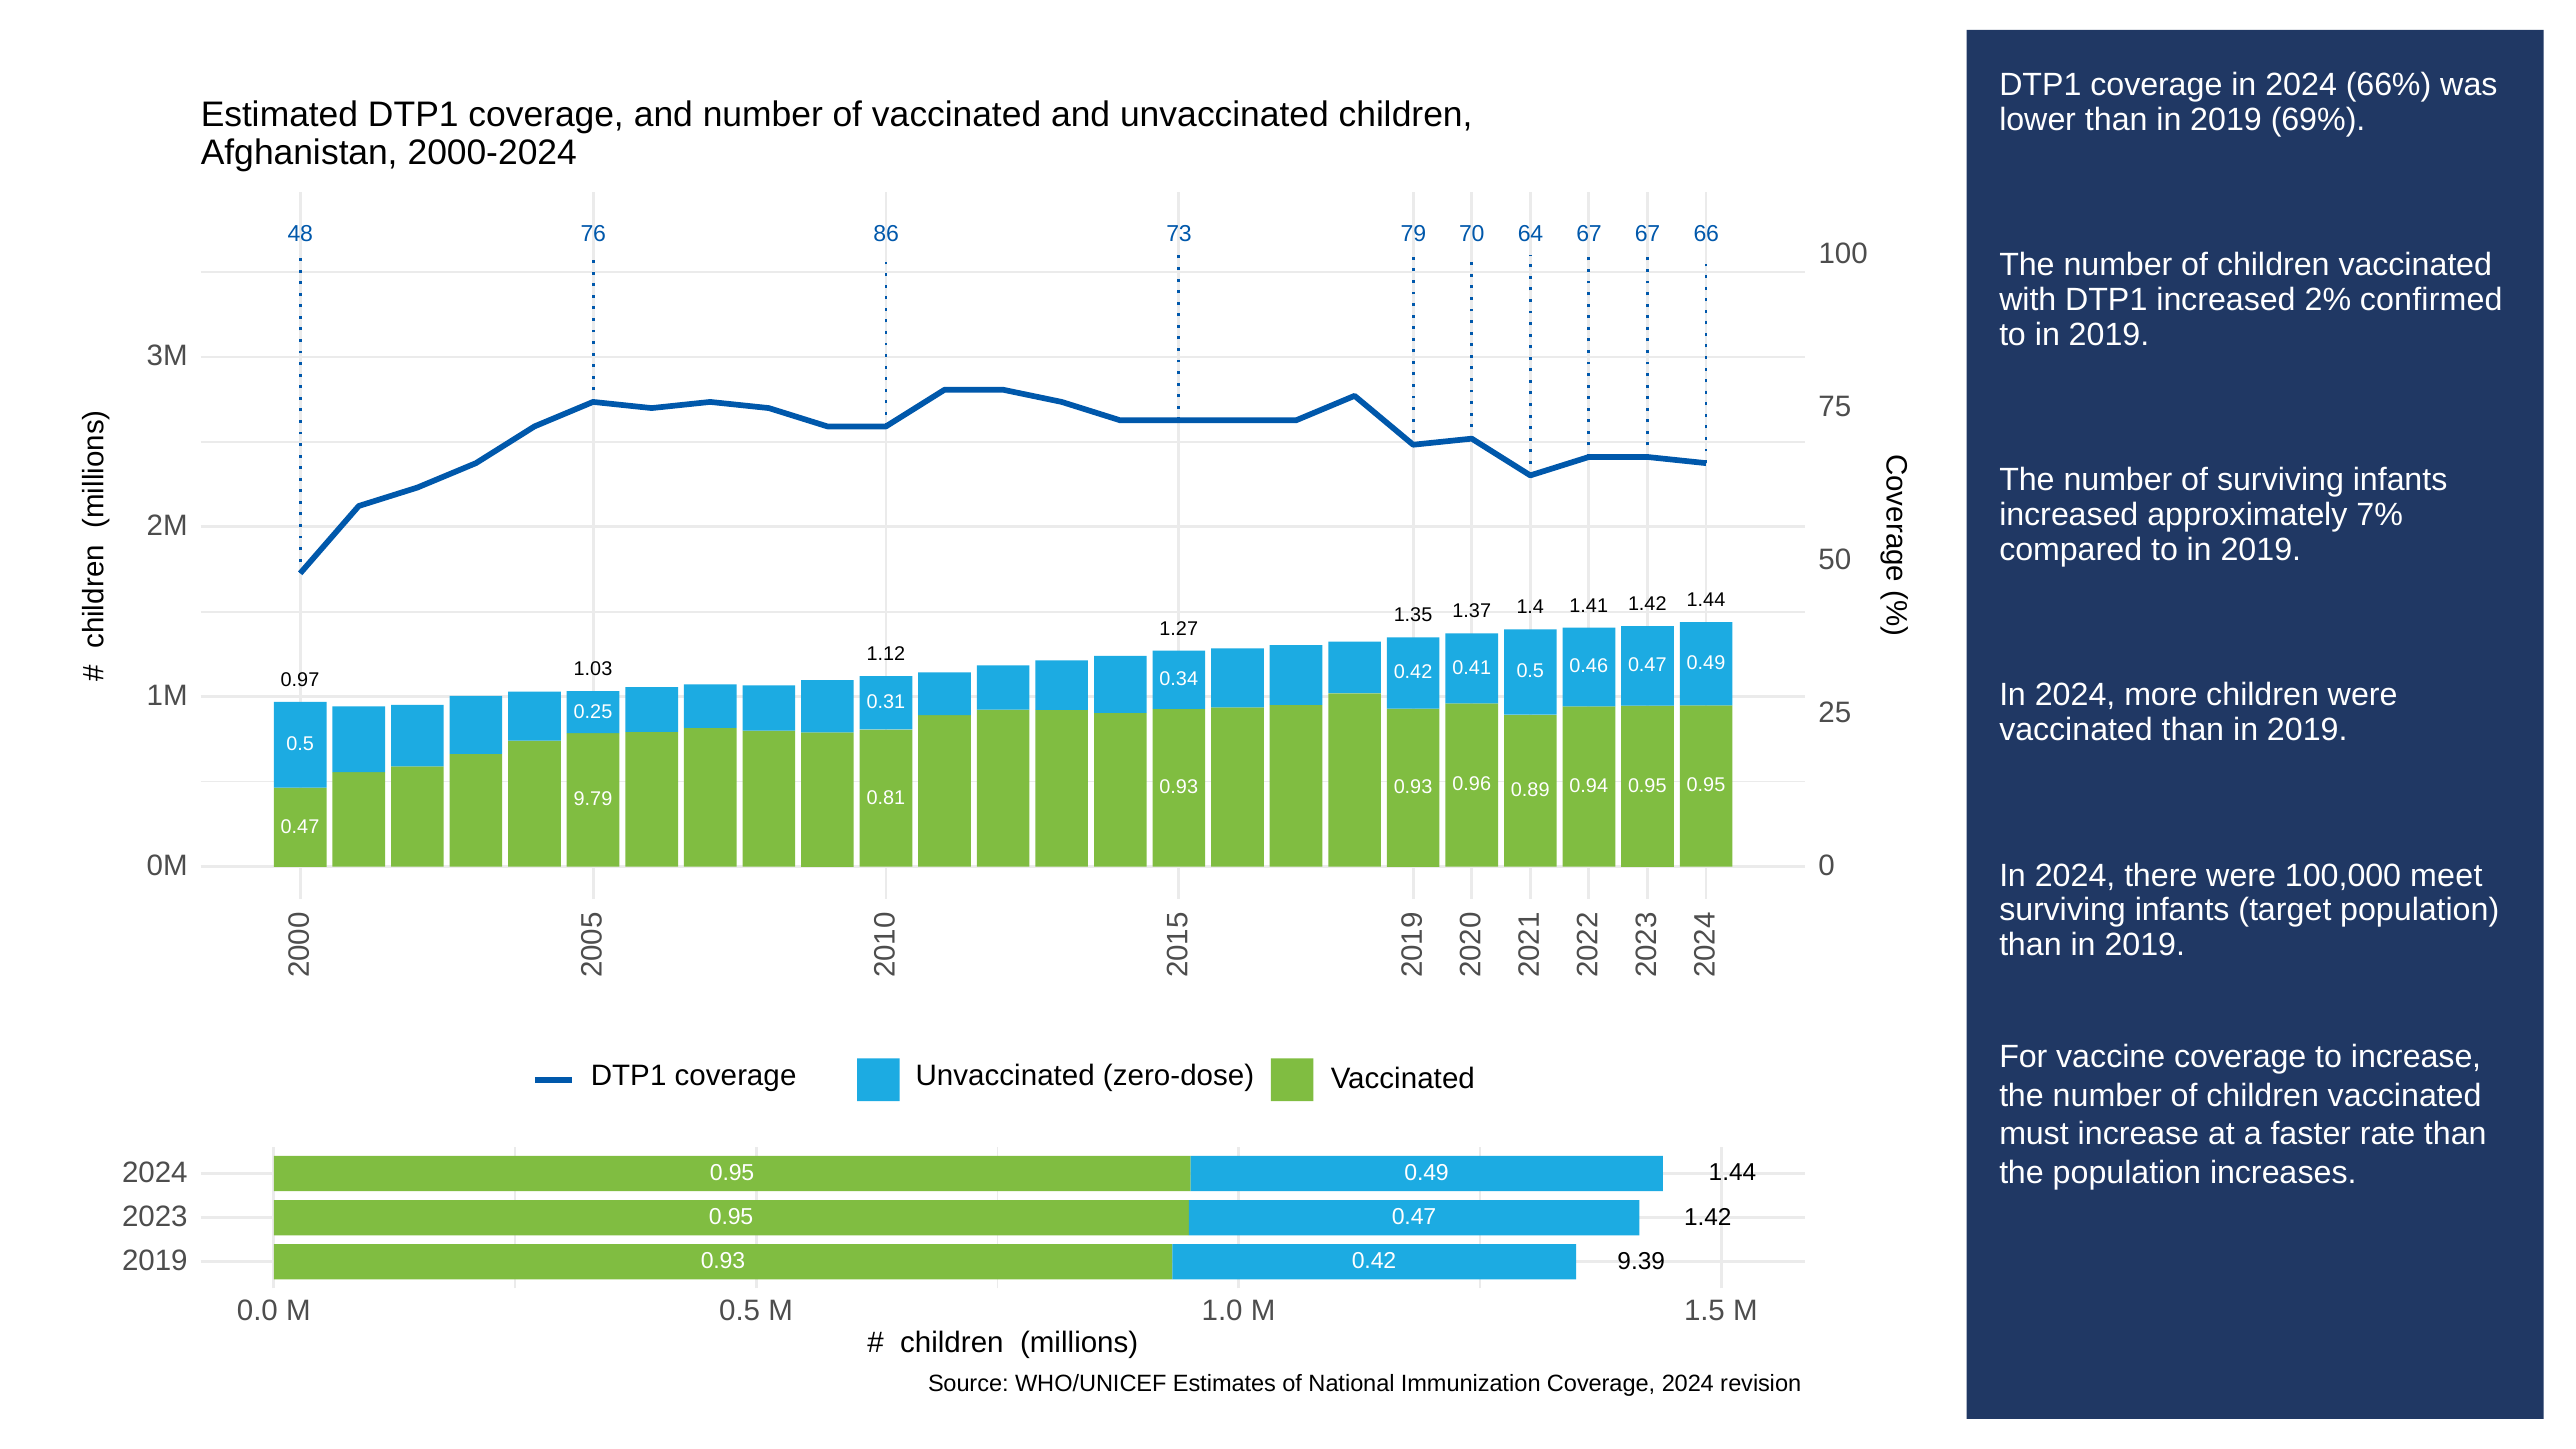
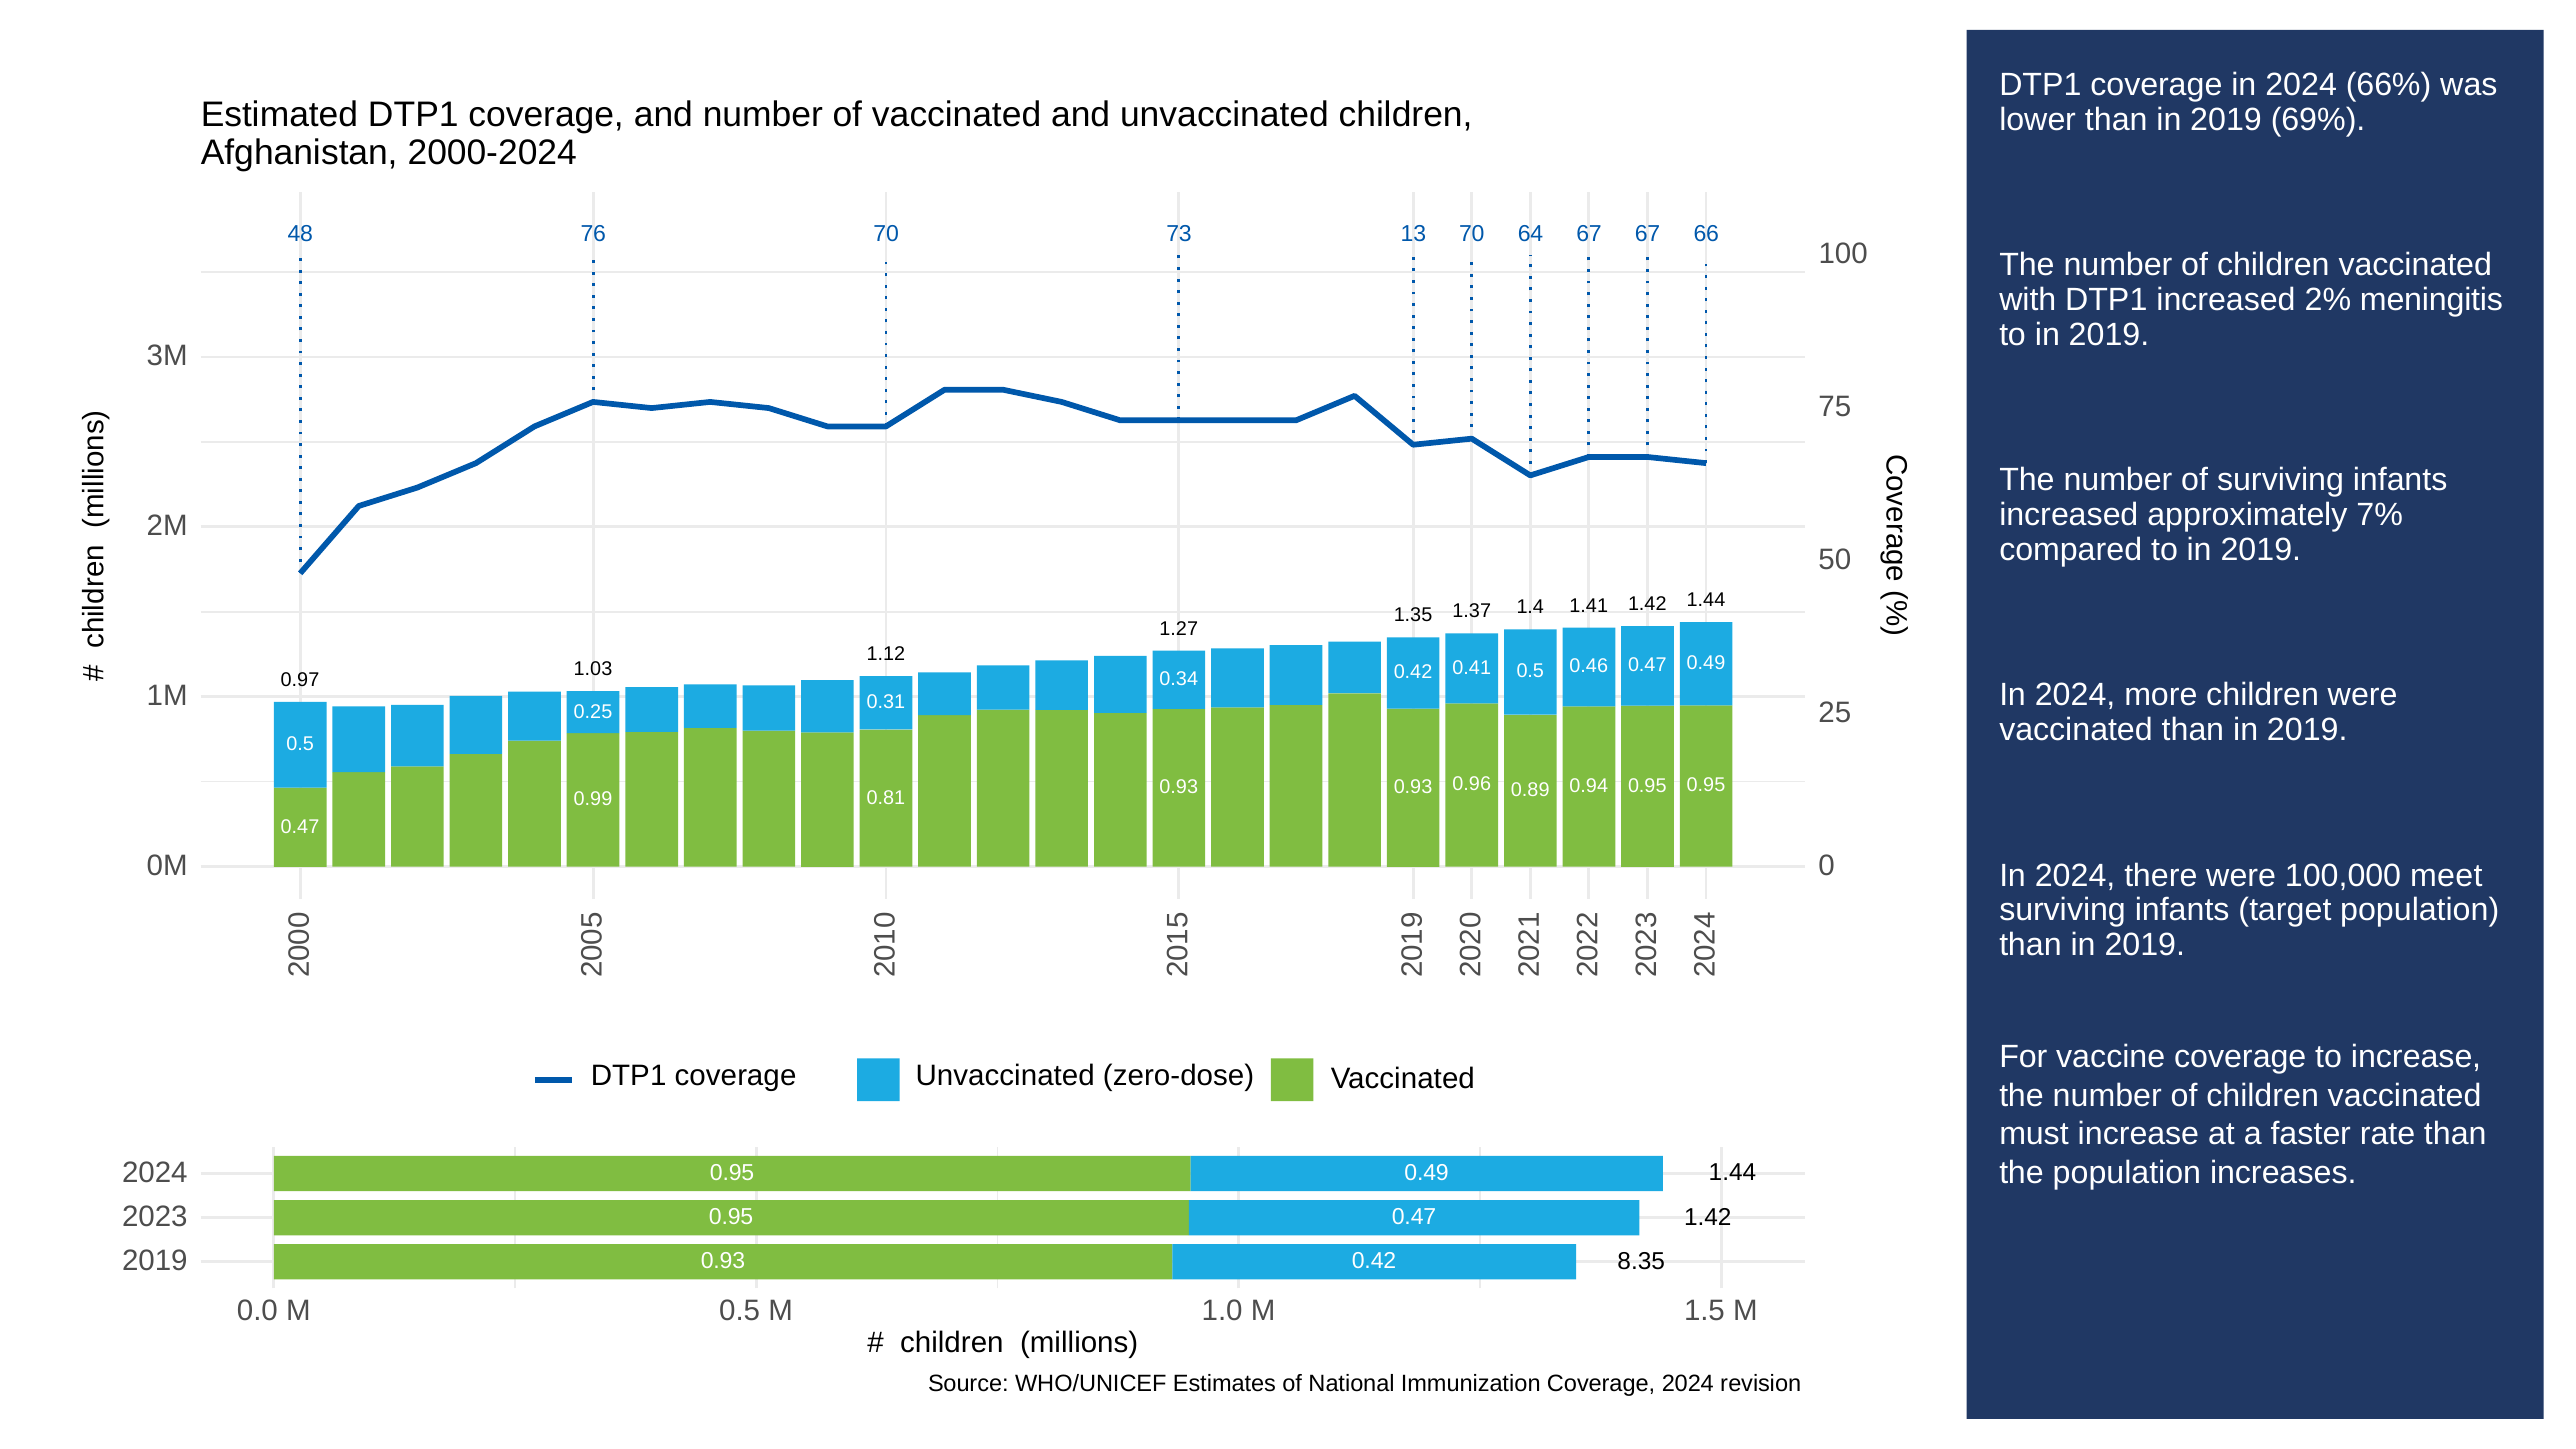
76 86: 86 -> 70
79: 79 -> 13
confirmed: confirmed -> meningitis
9.79: 9.79 -> 0.99
9.39: 9.39 -> 8.35
